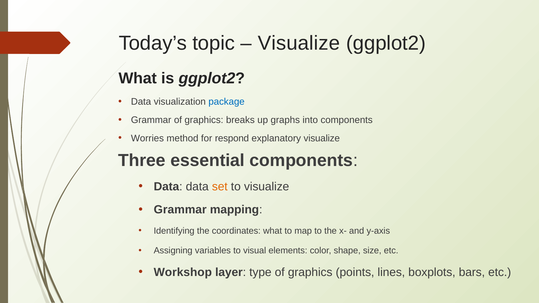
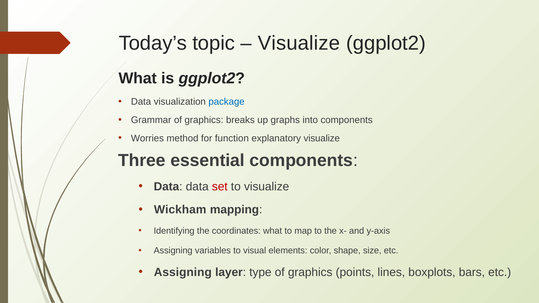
respond: respond -> function
set colour: orange -> red
Grammar at (180, 210): Grammar -> Wickham
Workshop at (183, 272): Workshop -> Assigning
